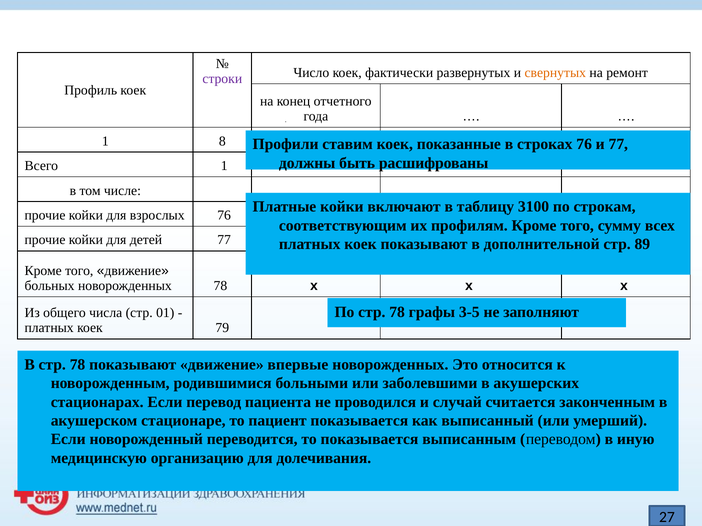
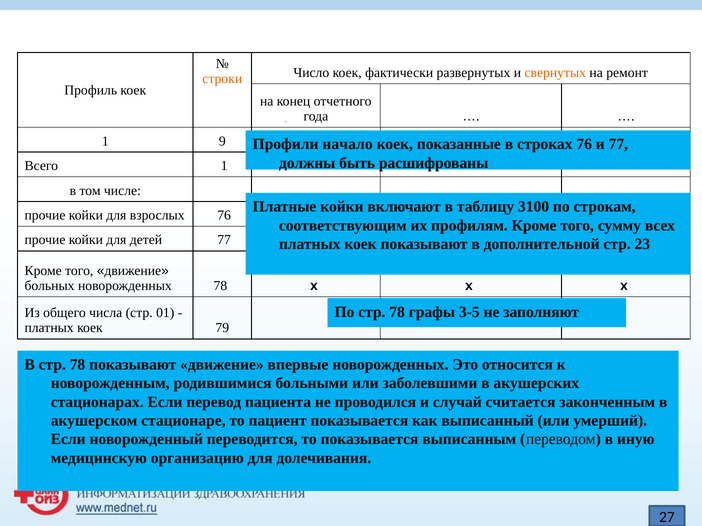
строки colour: purple -> orange
8: 8 -> 9
ставим: ставим -> начало
89: 89 -> 23
